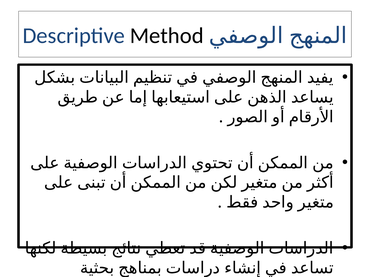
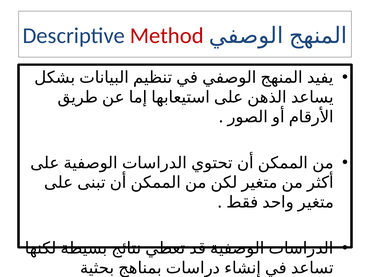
Method colour: black -> red
